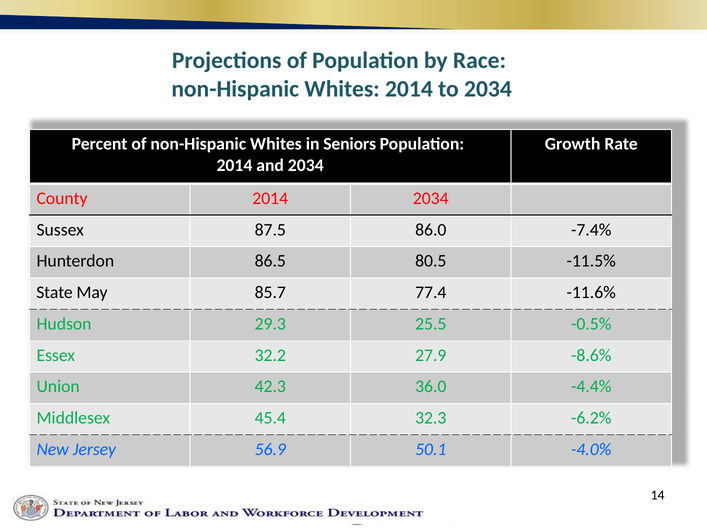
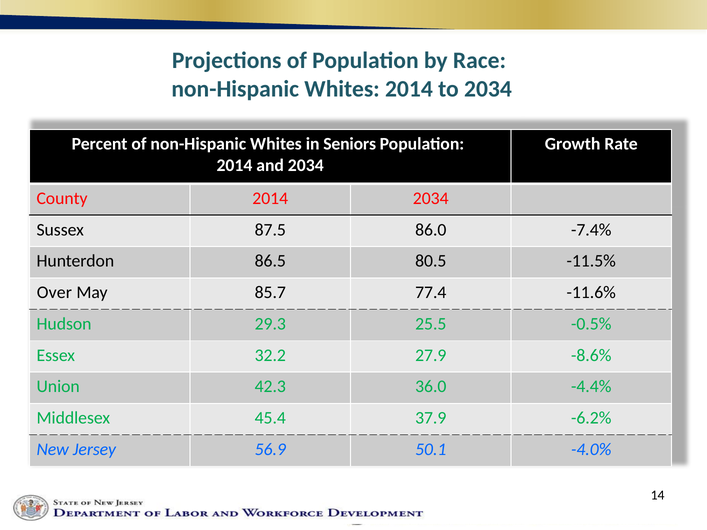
State: State -> Over
32.3: 32.3 -> 37.9
